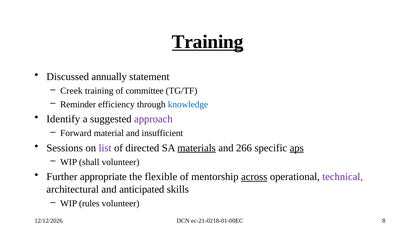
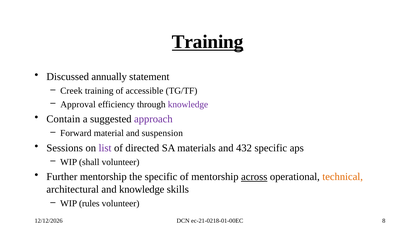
committee: committee -> accessible
Reminder: Reminder -> Approval
knowledge at (188, 105) colour: blue -> purple
Identify: Identify -> Contain
insufficient: insufficient -> suspension
materials underline: present -> none
266: 266 -> 432
aps underline: present -> none
Further appropriate: appropriate -> mentorship
the flexible: flexible -> specific
technical colour: purple -> orange
and anticipated: anticipated -> knowledge
